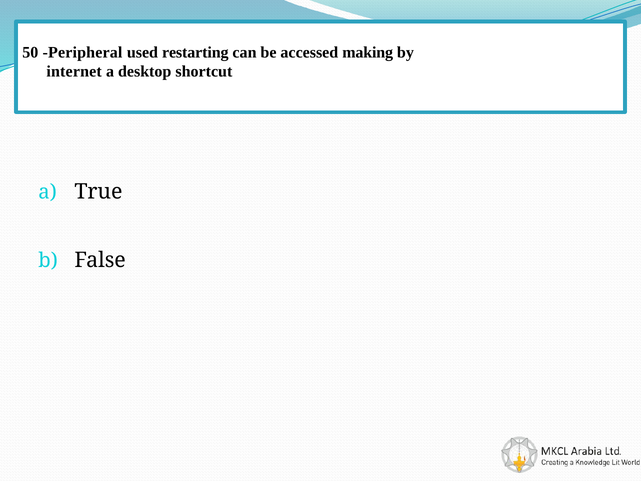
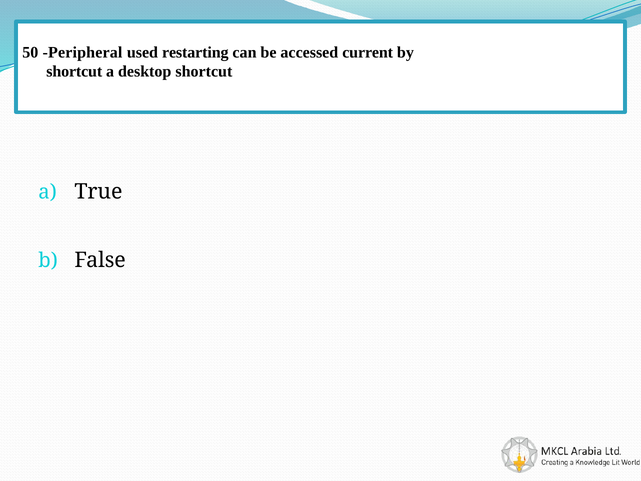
making: making -> current
internet at (74, 72): internet -> shortcut
